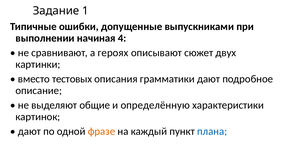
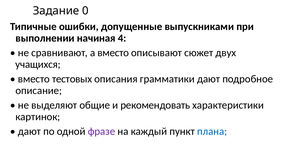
1: 1 -> 0
а героях: героях -> вместо
картинки: картинки -> учащихся
определённую: определённую -> рекомендовать
фразе colour: orange -> purple
